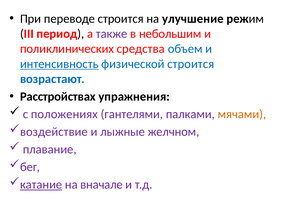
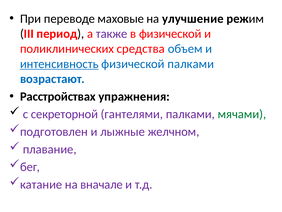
переводе строится: строится -> маховые
в небольшим: небольшим -> физической
физической строится: строится -> палками
положениях: положениях -> секреторной
мячами colour: orange -> green
воздействие: воздействие -> подготовлен
катание underline: present -> none
